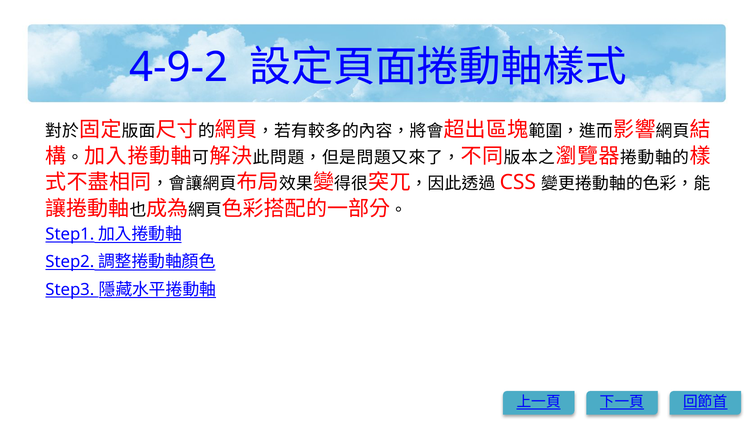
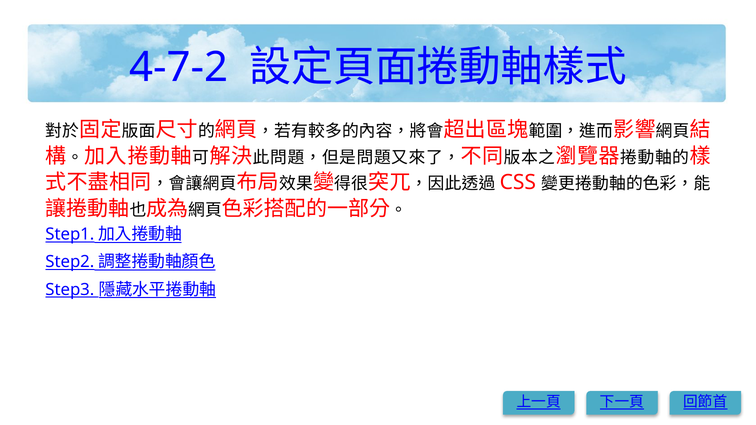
4-9-2: 4-9-2 -> 4-7-2
